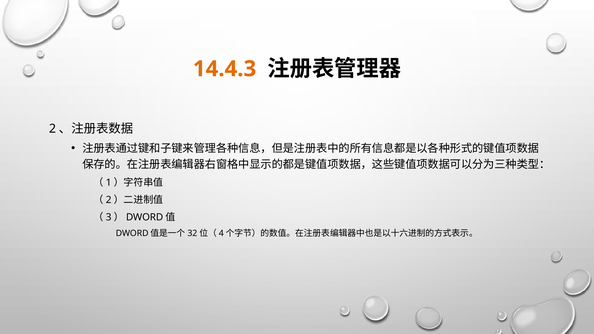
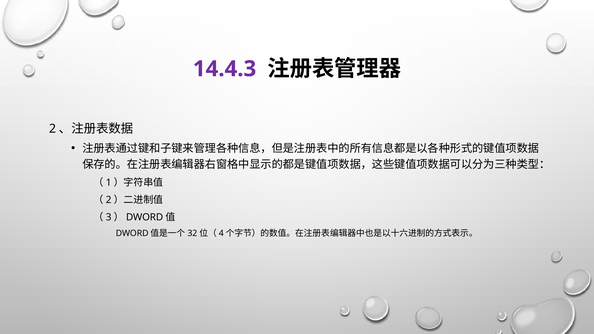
14.4.3 colour: orange -> purple
